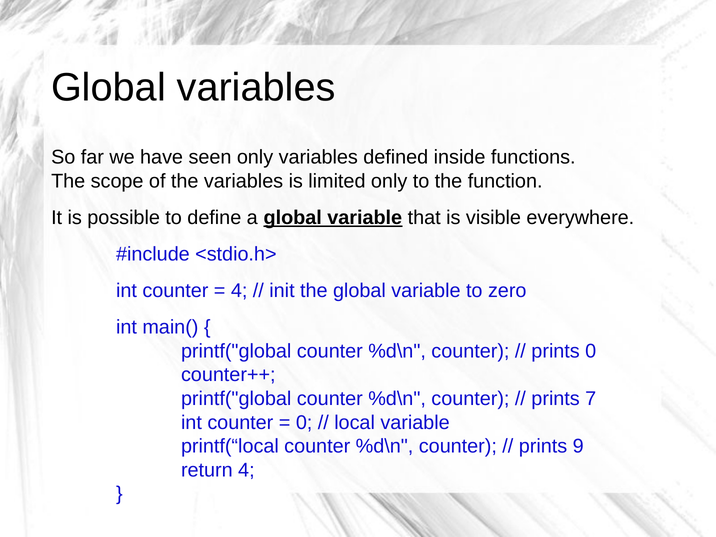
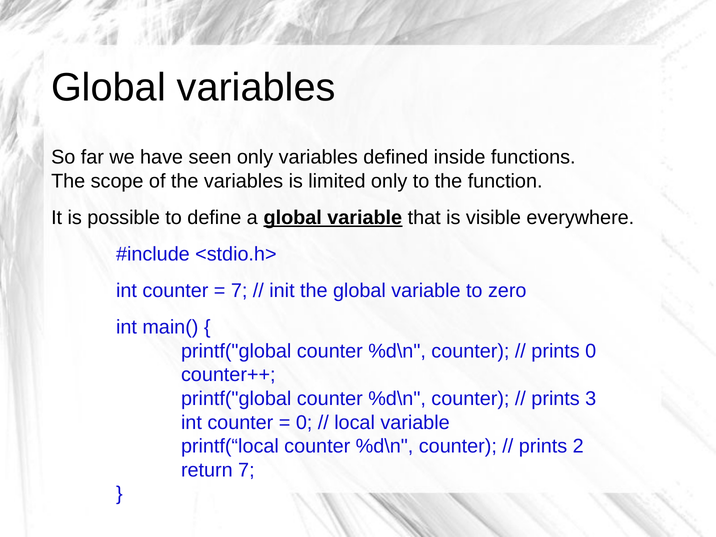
4 at (239, 291): 4 -> 7
7: 7 -> 3
9: 9 -> 2
return 4: 4 -> 7
